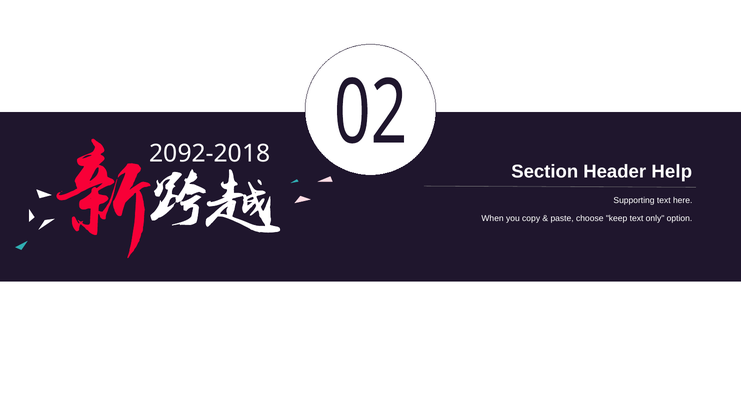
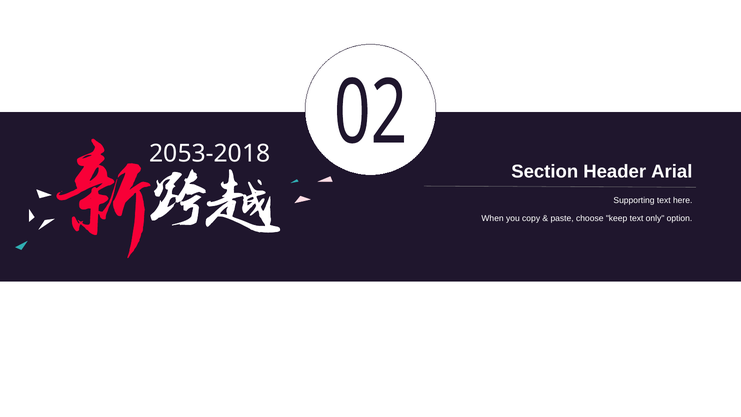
2092-2018: 2092-2018 -> 2053-2018
Help: Help -> Arial
